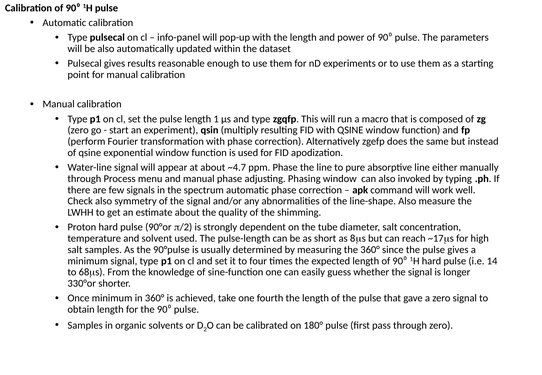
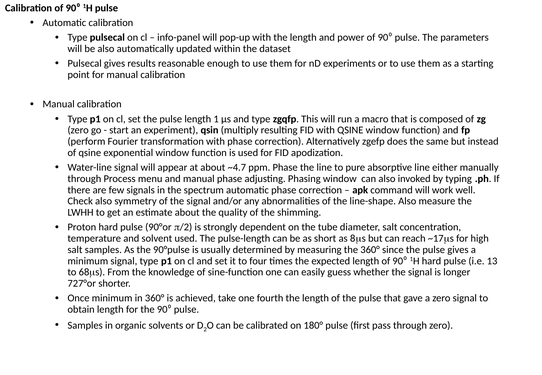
14: 14 -> 13
330°or: 330°or -> 727°or
